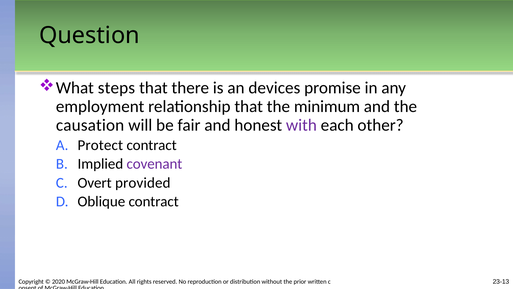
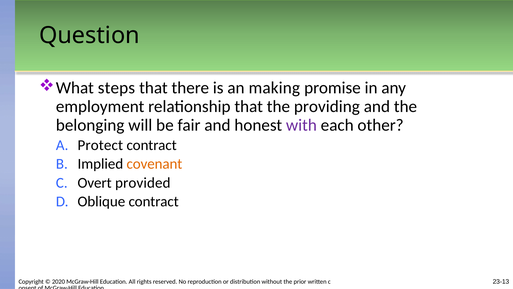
devices: devices -> making
minimum: minimum -> providing
causation: causation -> belonging
covenant colour: purple -> orange
